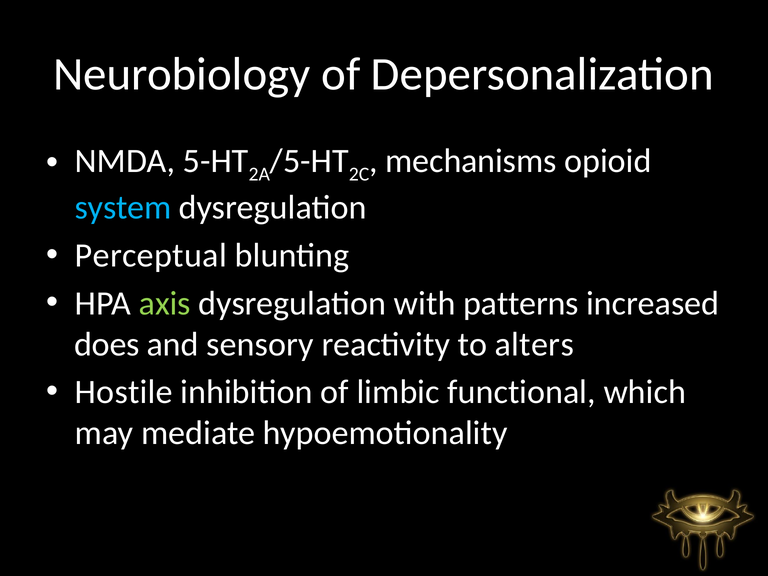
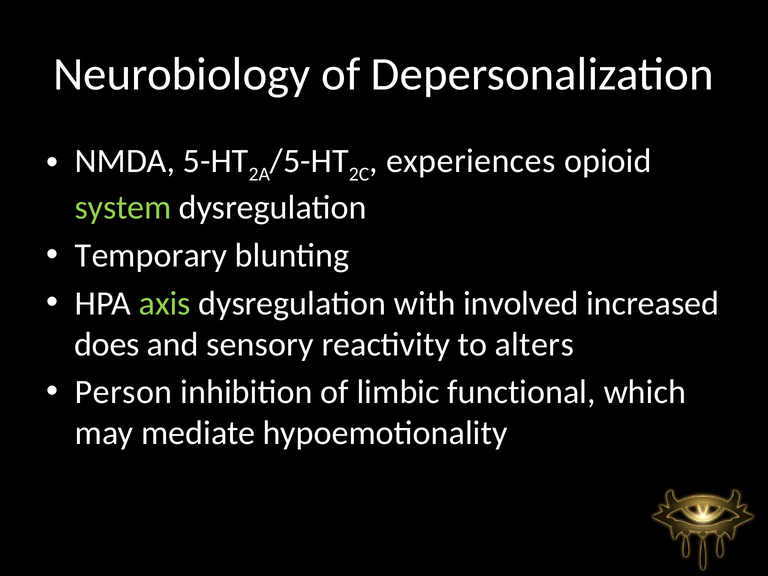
mechanisms: mechanisms -> experiences
system colour: light blue -> light green
Perceptual: Perceptual -> Temporary
patterns: patterns -> involved
Hostile: Hostile -> Person
